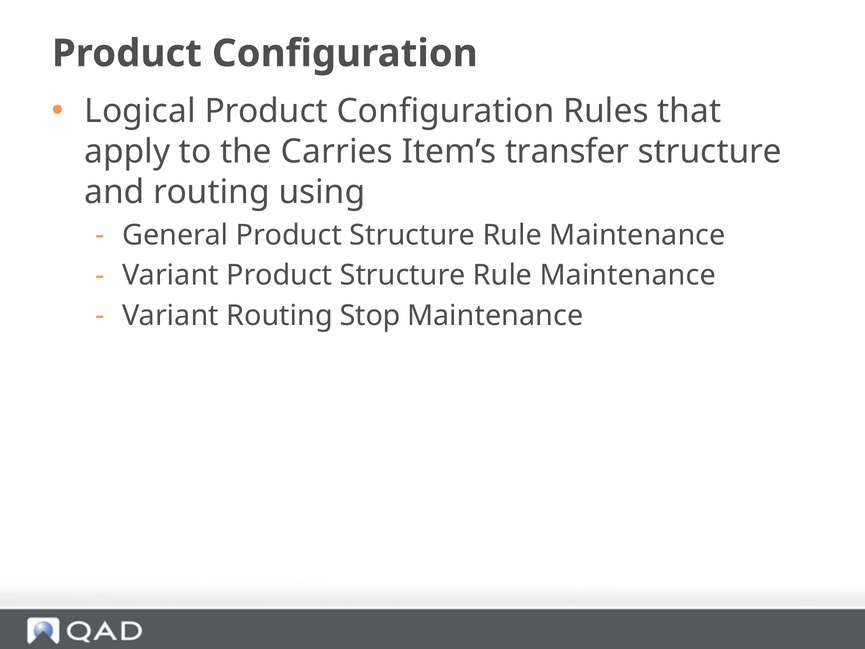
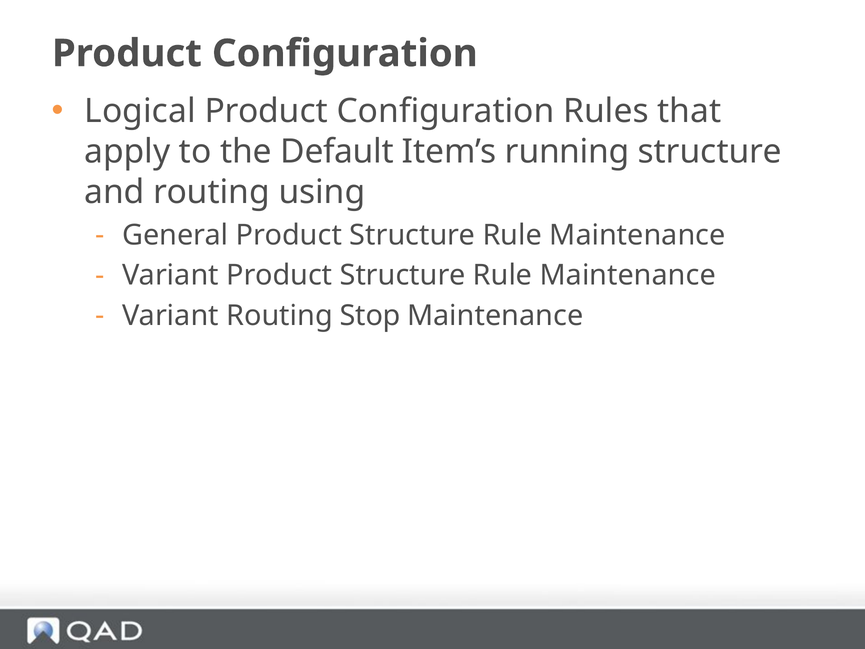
Carries: Carries -> Default
transfer: transfer -> running
